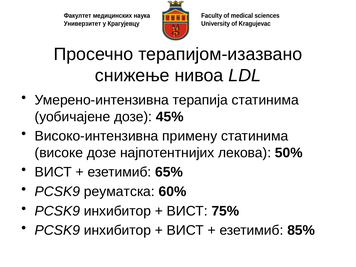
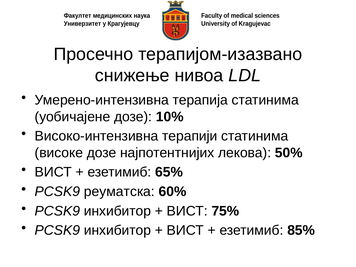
45%: 45% -> 10%
примену: примену -> терапији
